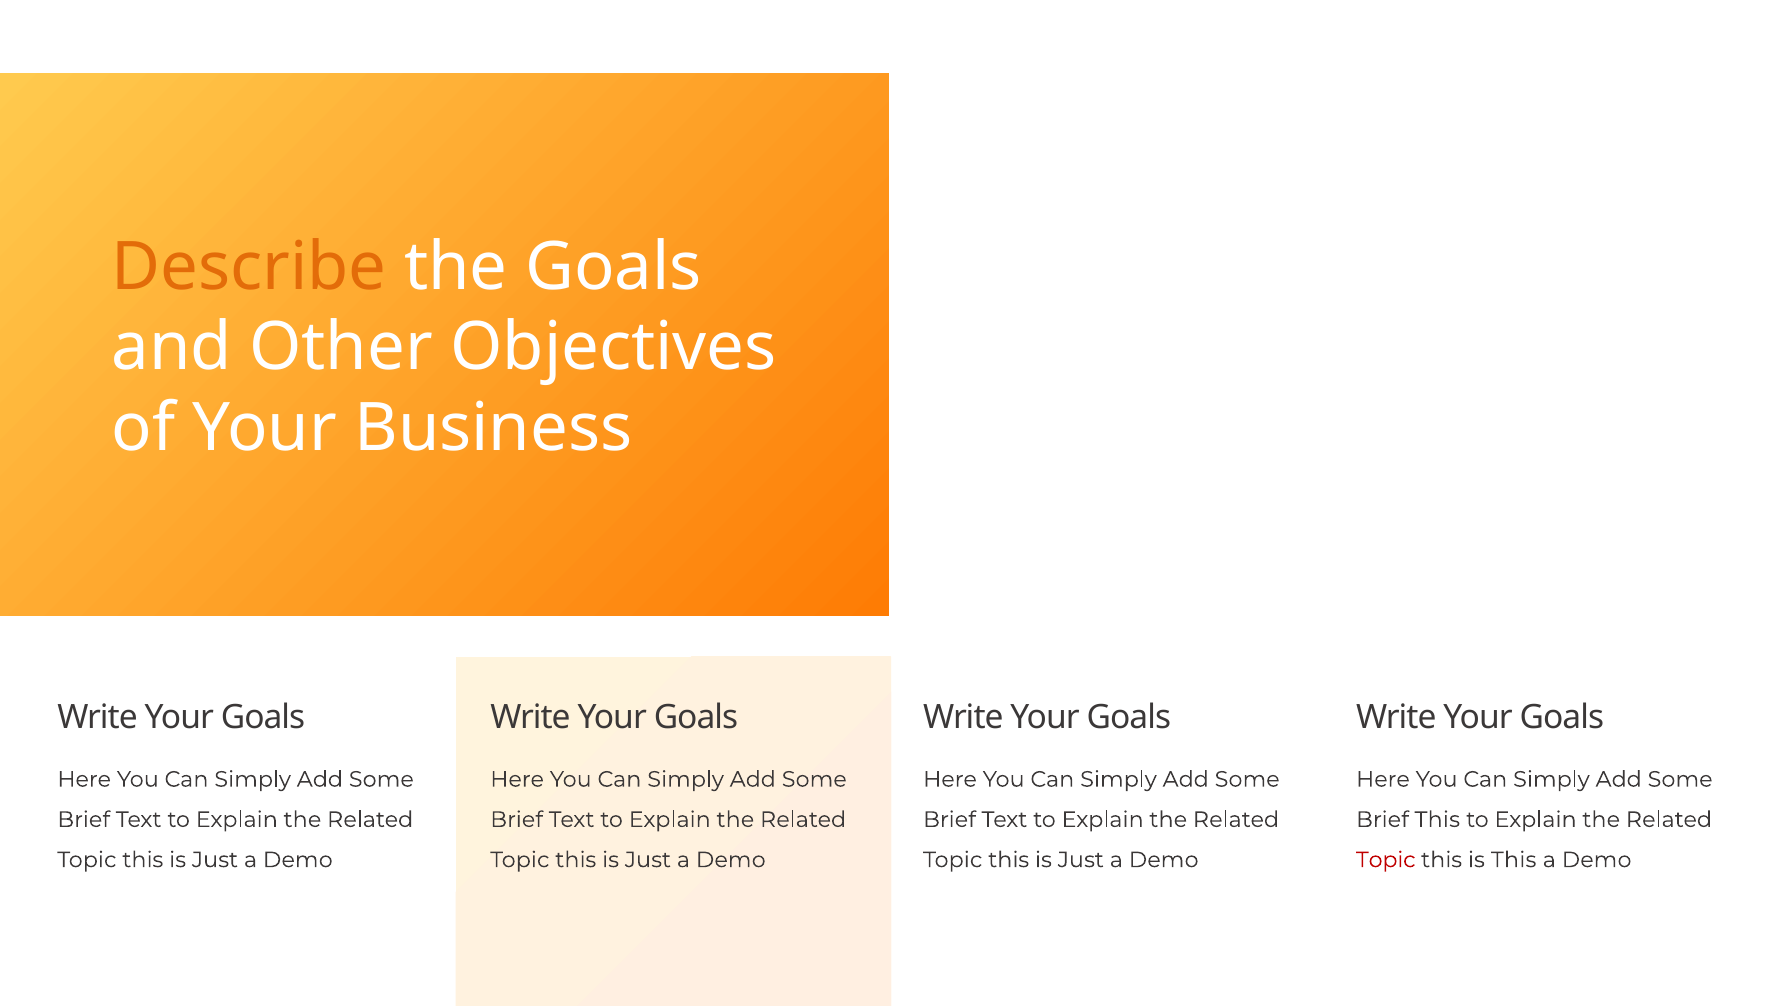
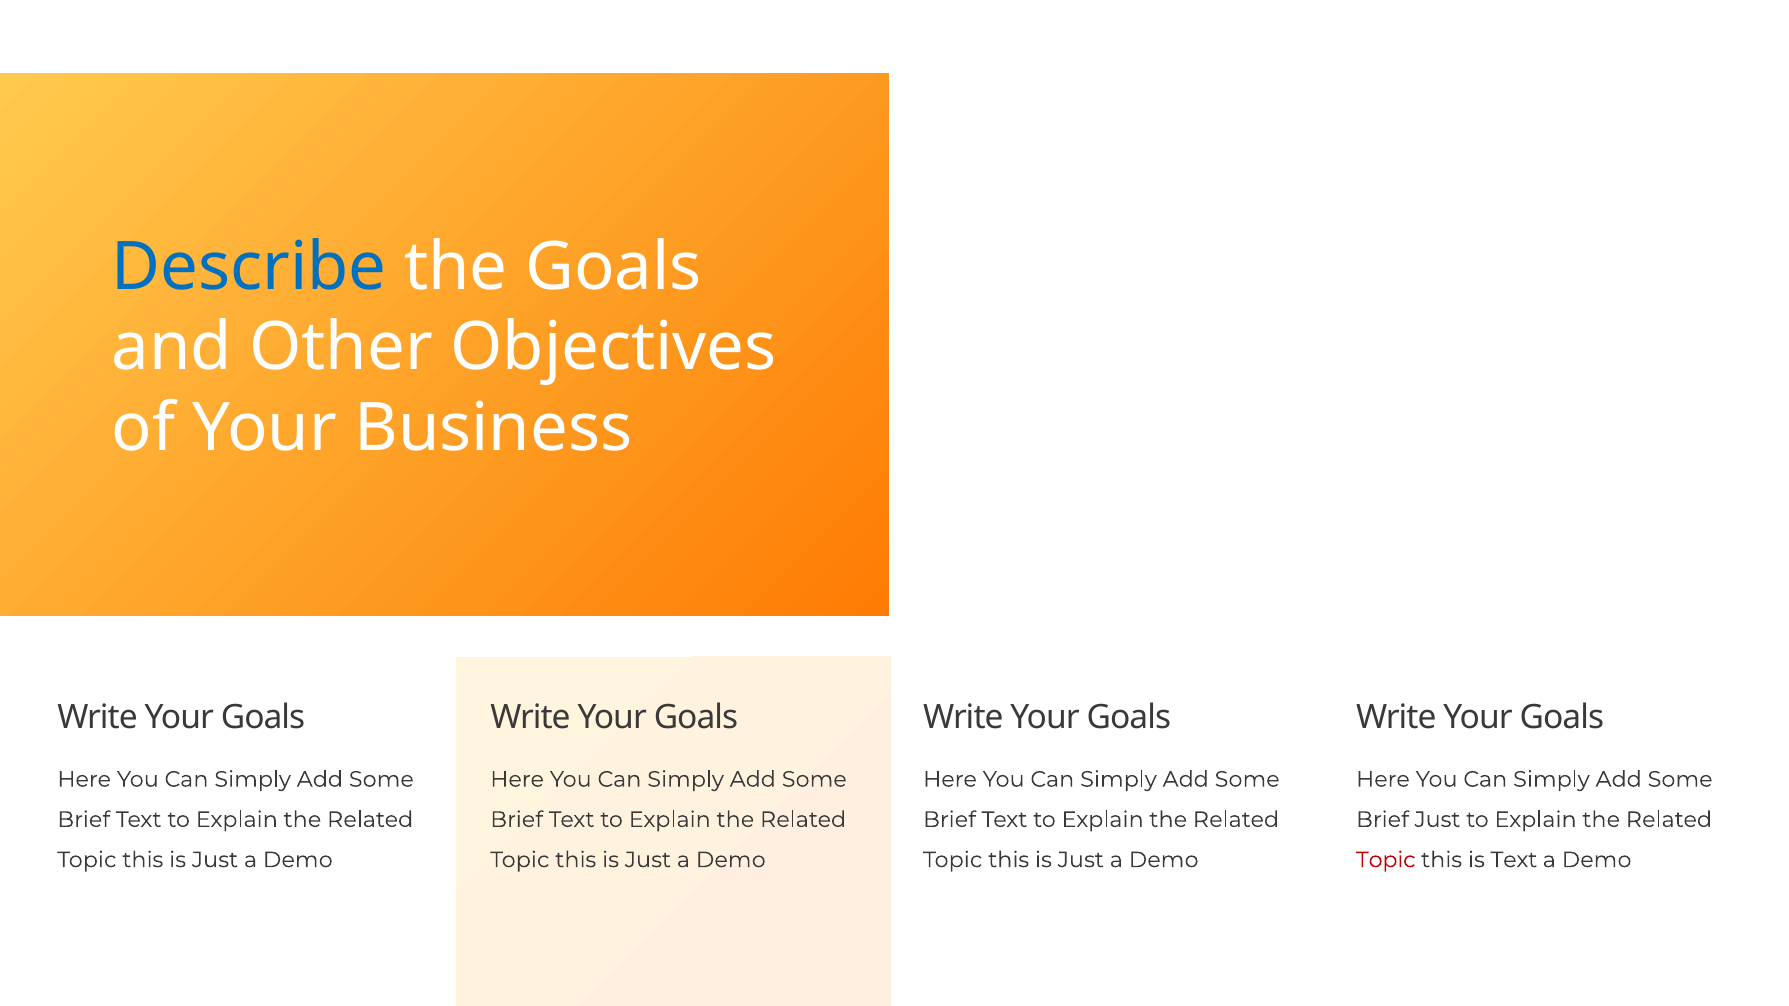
Describe colour: orange -> blue
Brief This: This -> Just
is This: This -> Text
